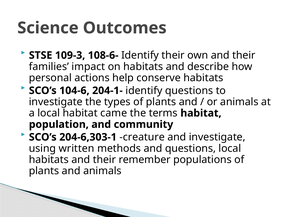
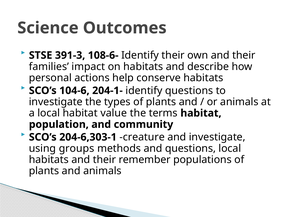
109-3: 109-3 -> 391-3
came: came -> value
written: written -> groups
